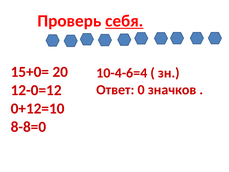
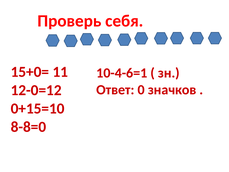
себя underline: present -> none
20: 20 -> 11
10-4-6=4: 10-4-6=4 -> 10-4-6=1
0+12=10: 0+12=10 -> 0+15=10
